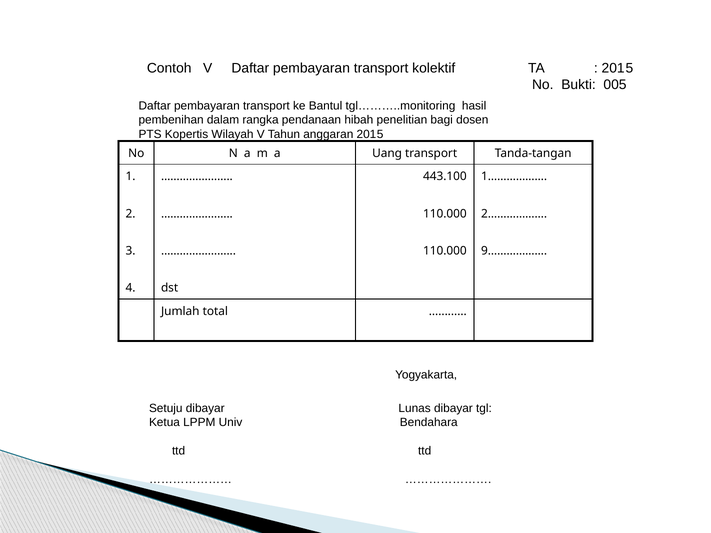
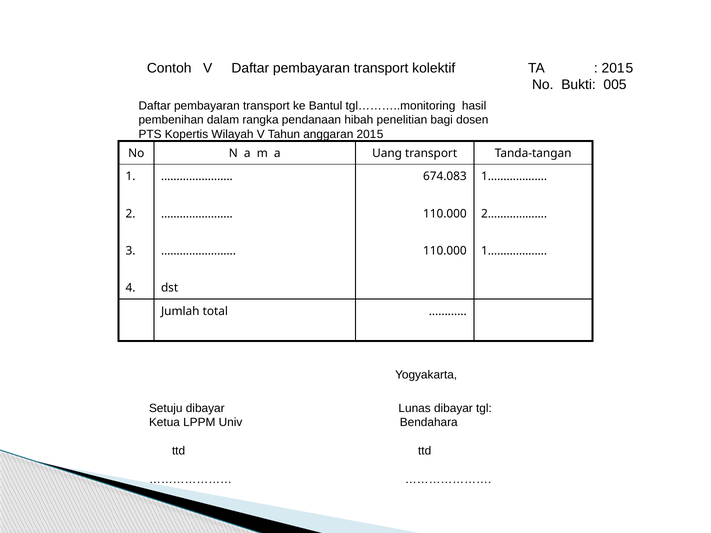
443.100: 443.100 -> 674.083
9……………… at (514, 251): 9……………… -> 1………………
